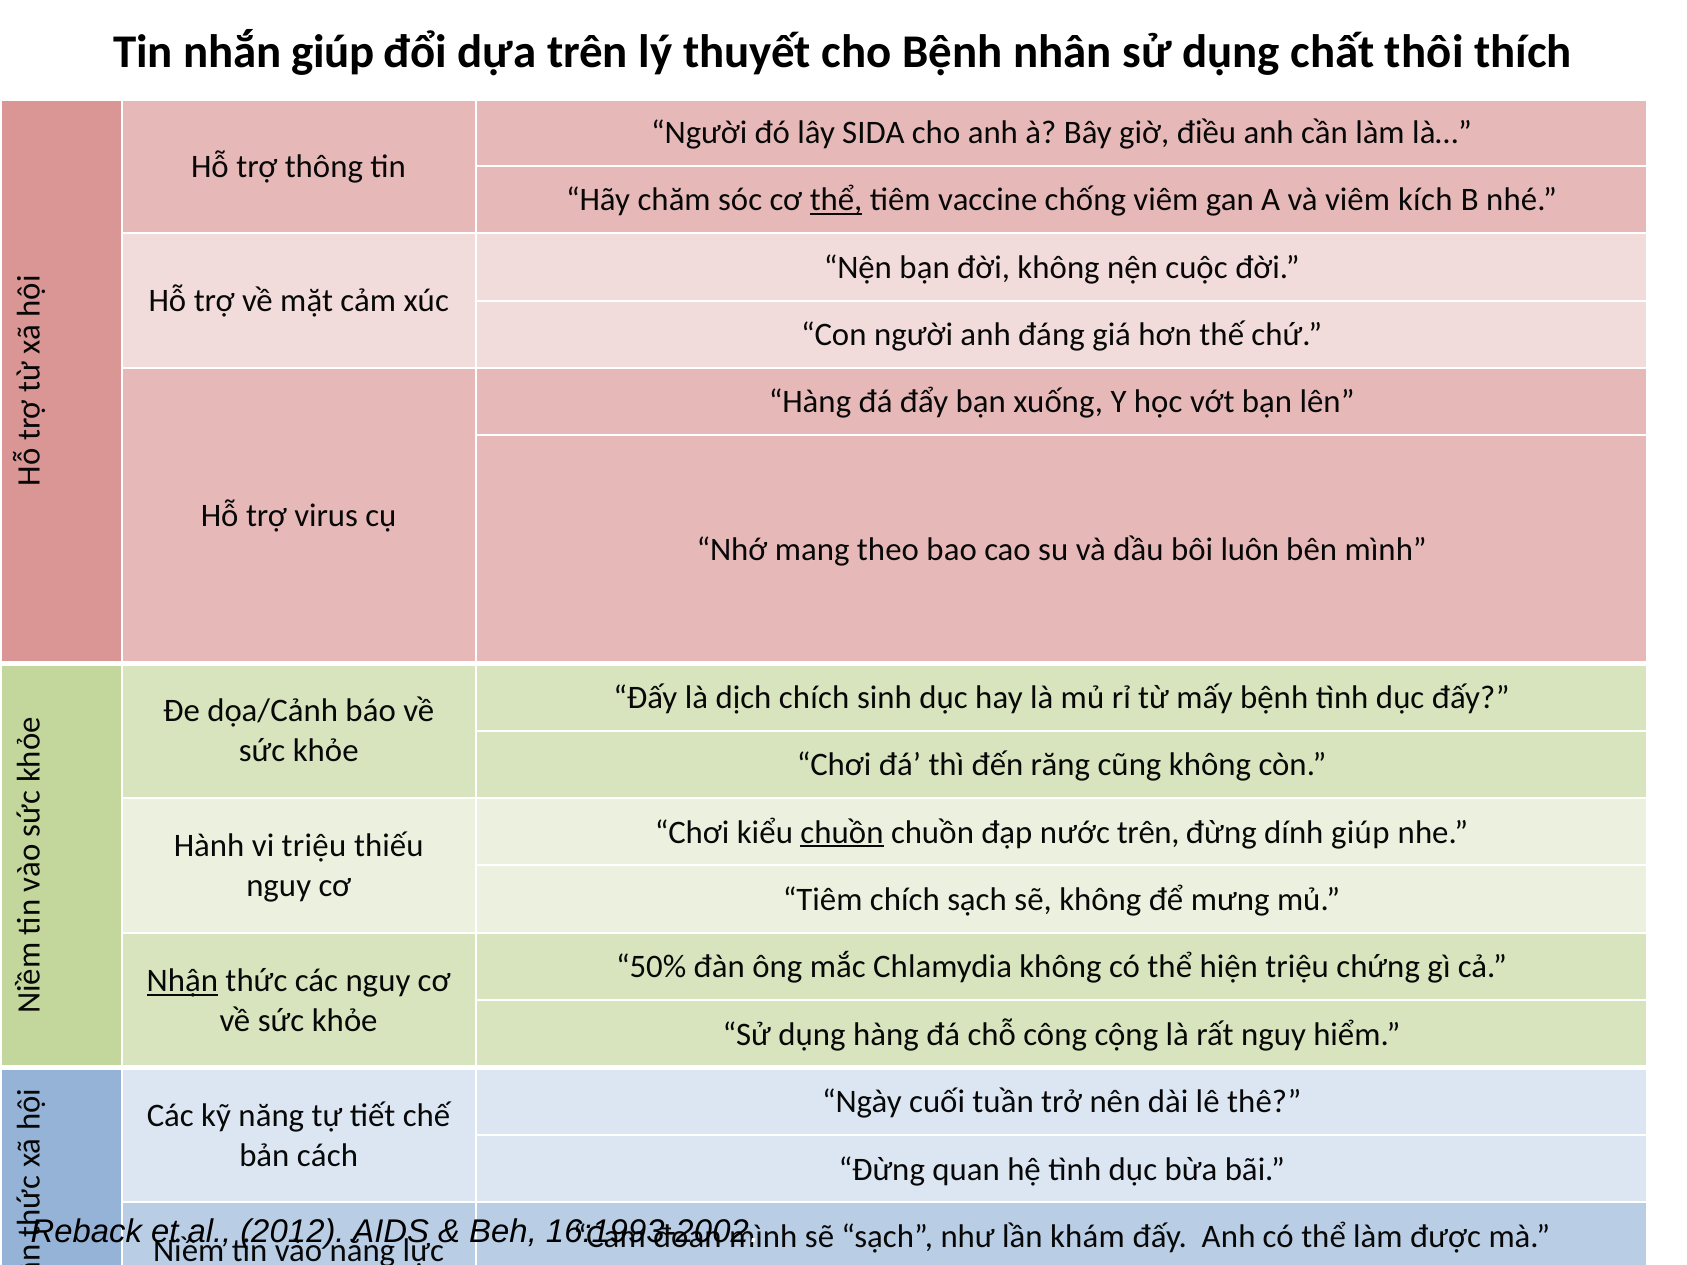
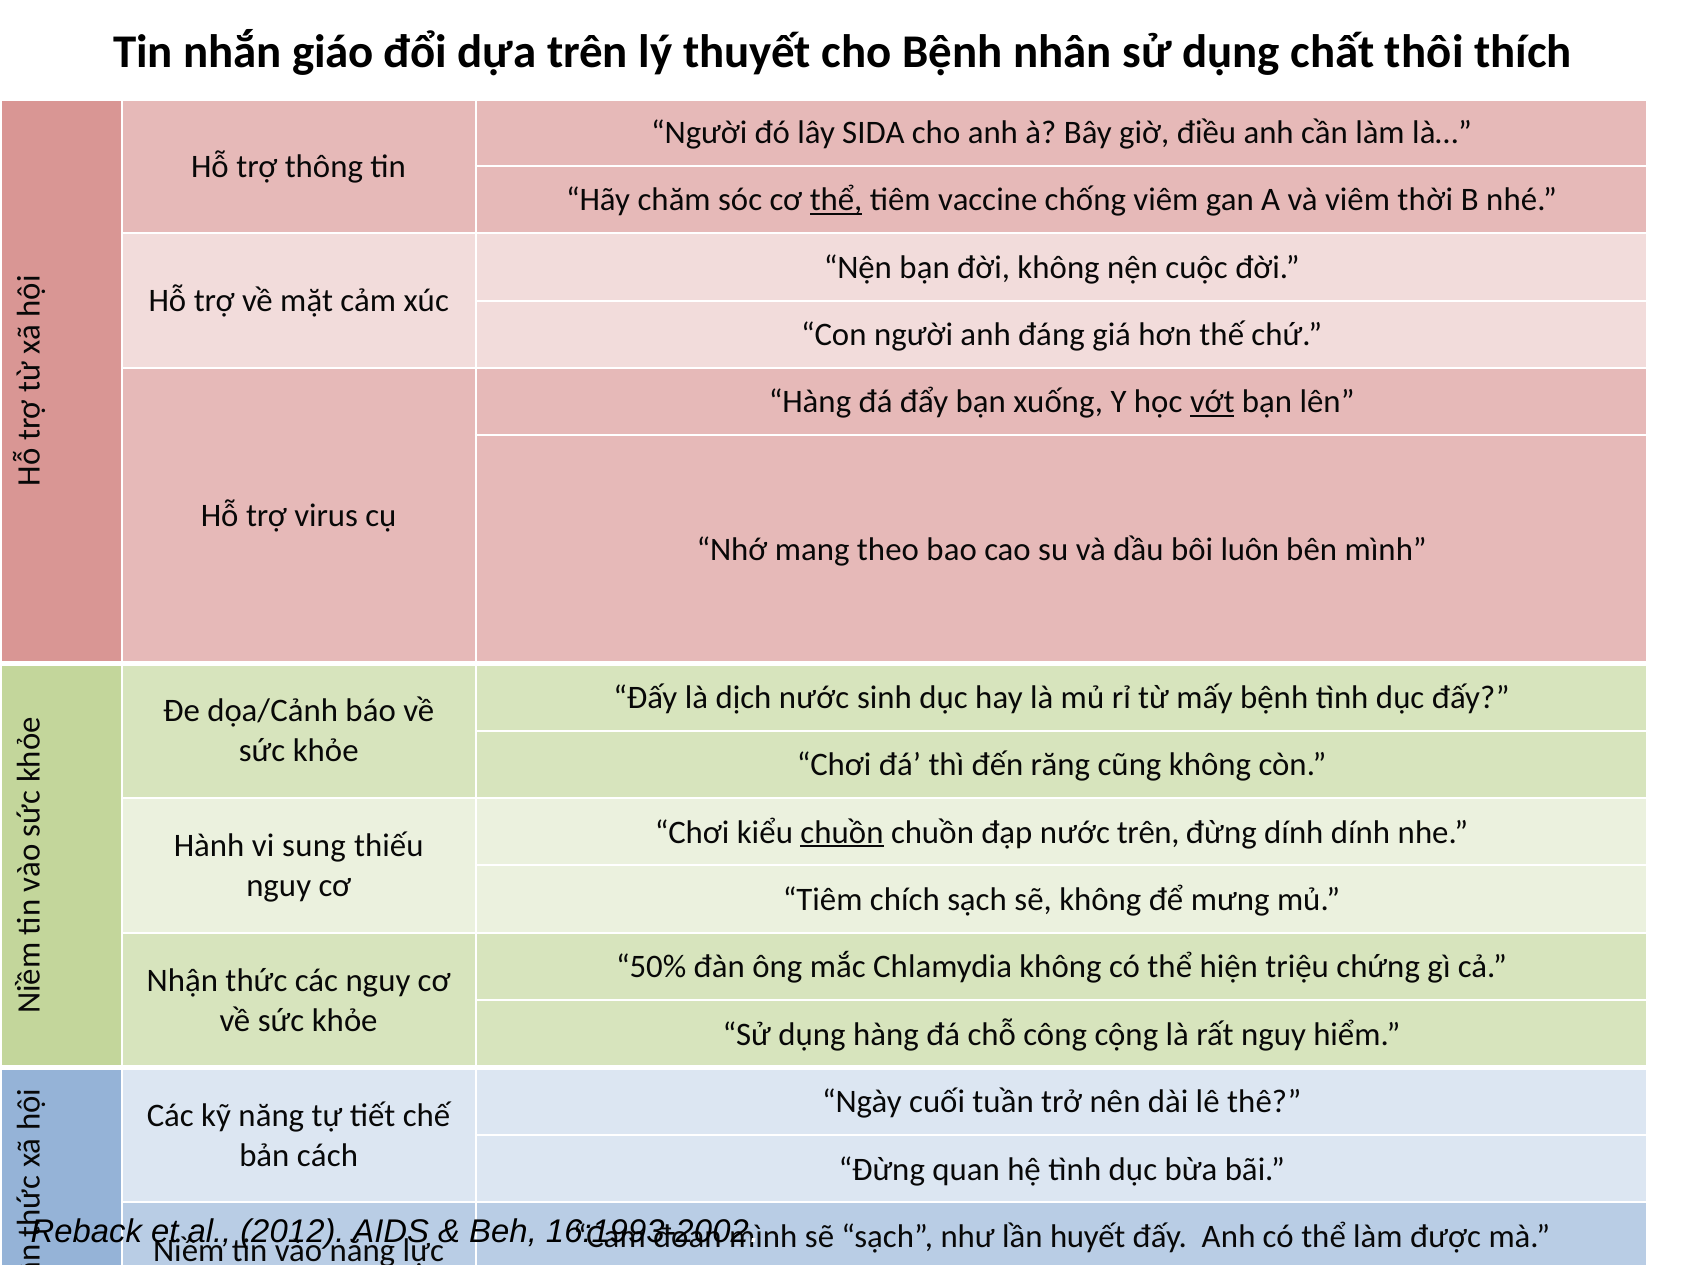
nhắn giúp: giúp -> giáo
kích: kích -> thời
vớt underline: none -> present
dịch chích: chích -> nước
dính giúp: giúp -> dính
vi triệu: triệu -> sung
Nhận underline: present -> none
khám: khám -> huyết
